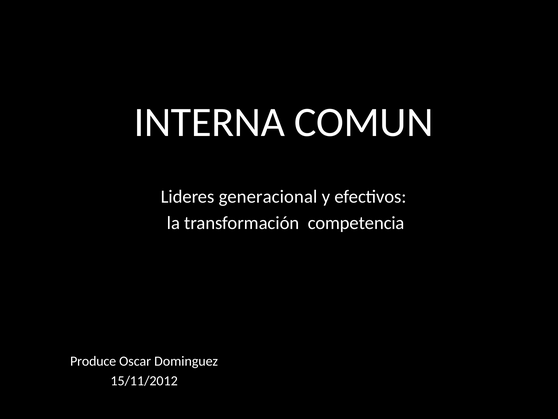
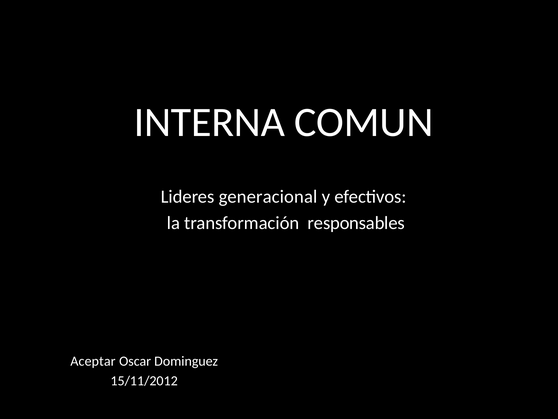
competencia: competencia -> responsables
Produce: Produce -> Aceptar
